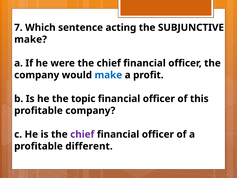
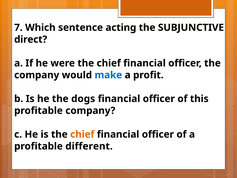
make at (31, 39): make -> direct
topic: topic -> dogs
chief at (82, 134) colour: purple -> orange
